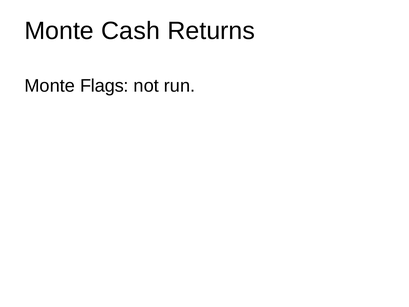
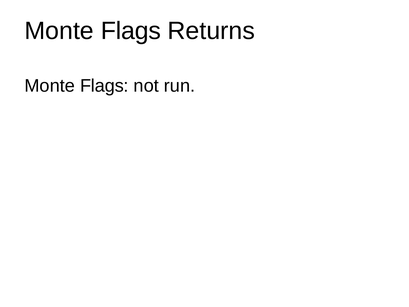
Cash at (131, 31): Cash -> Flags
